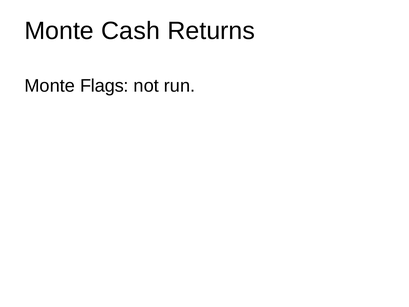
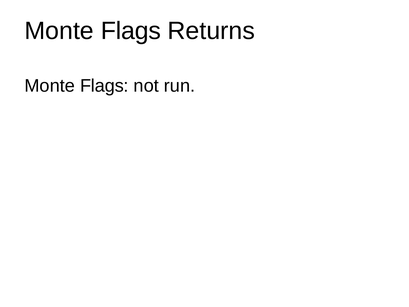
Cash at (131, 31): Cash -> Flags
